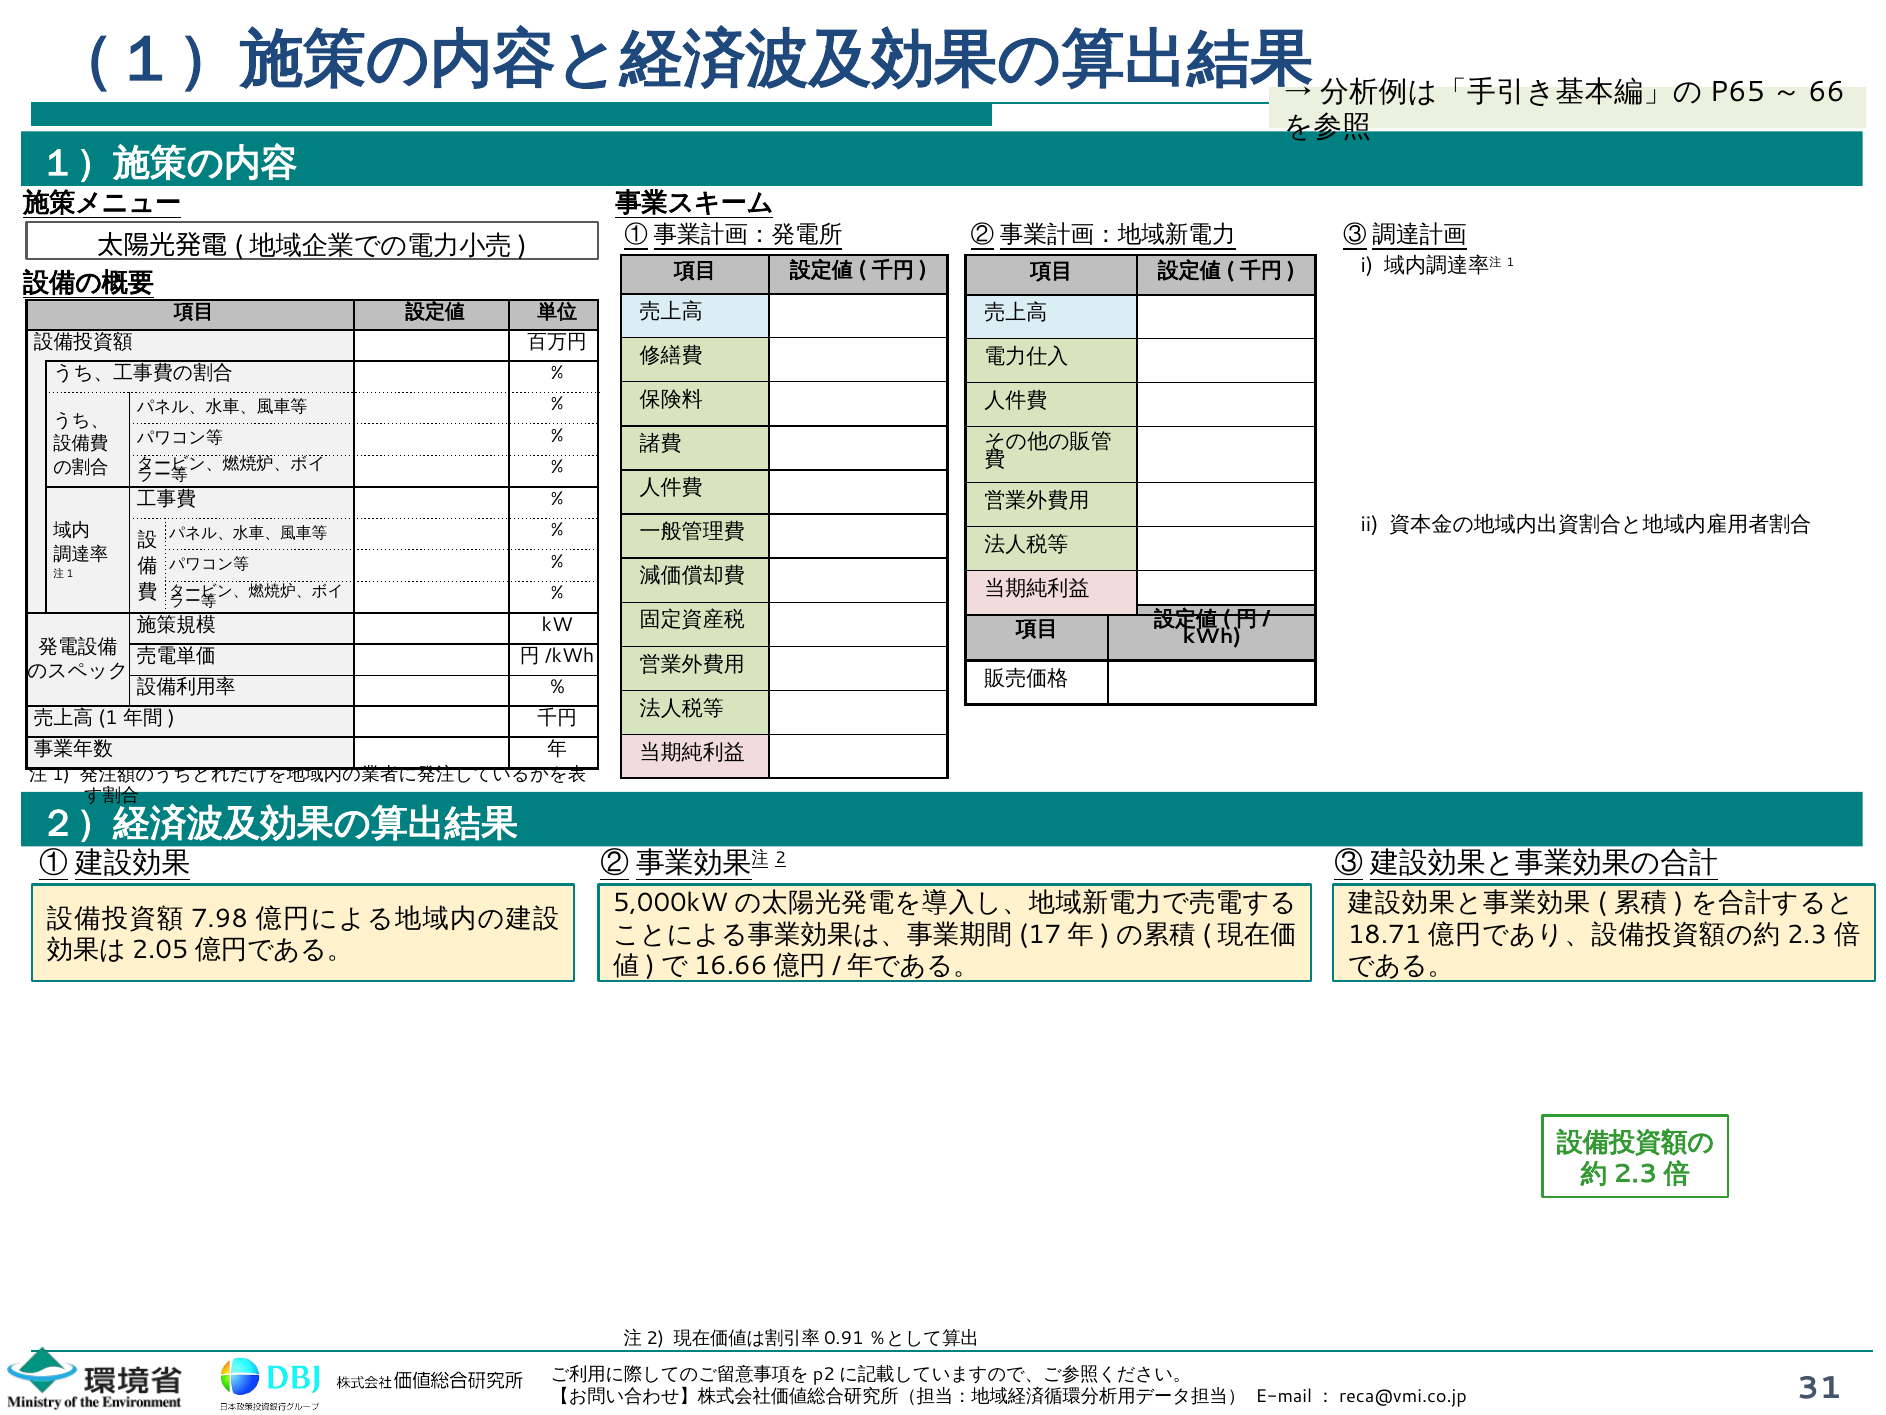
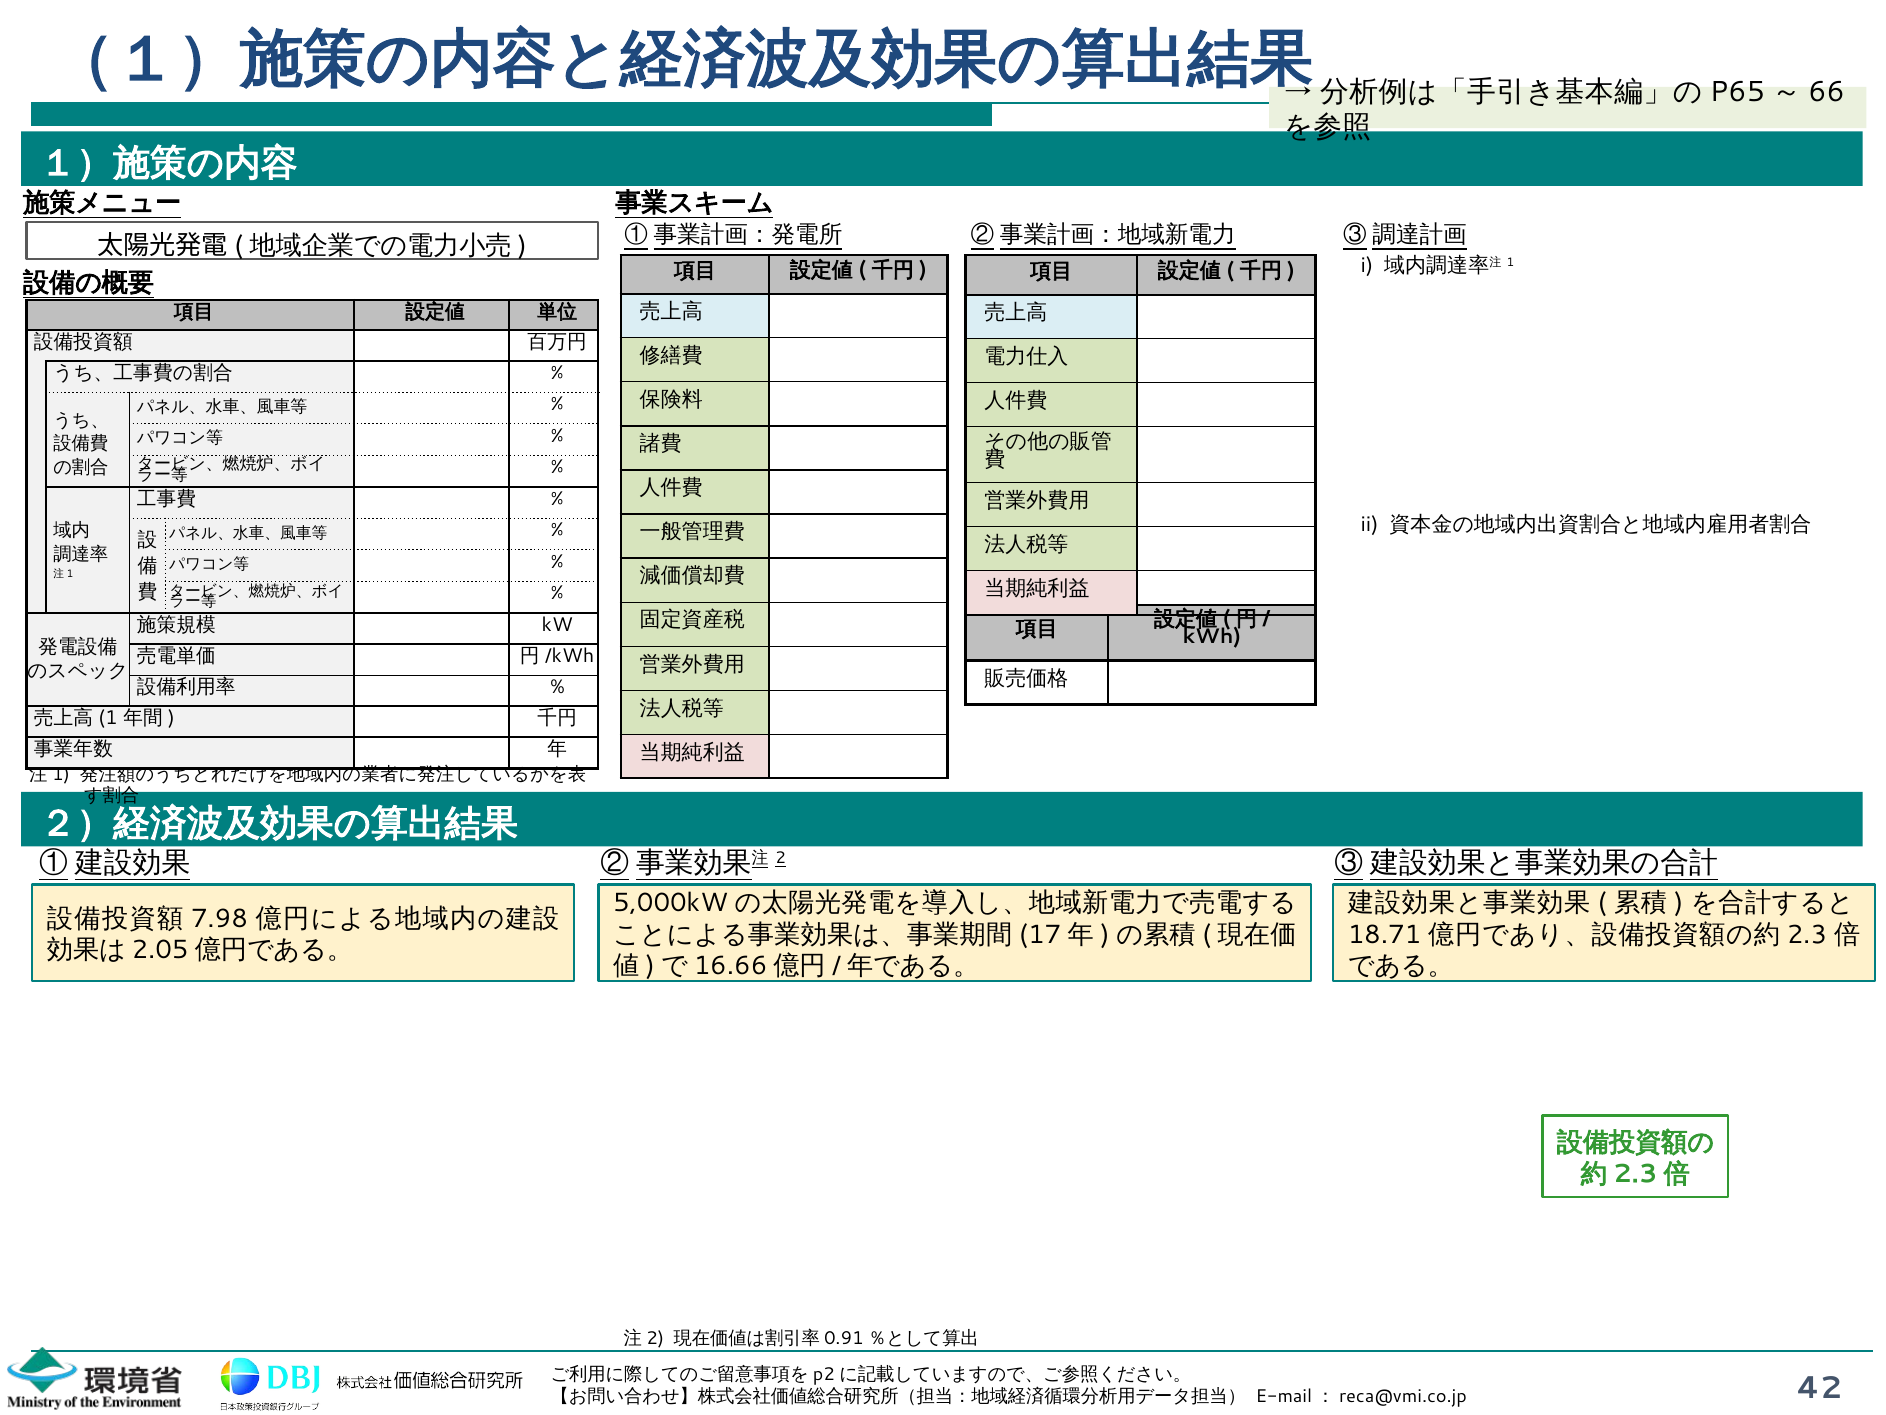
31: 31 -> 42
